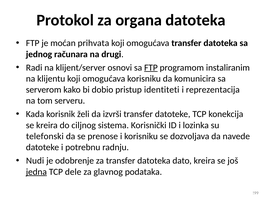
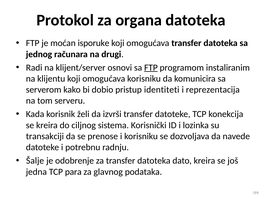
prihvata: prihvata -> isporuke
telefonski: telefonski -> transakciji
Nudi: Nudi -> Šalje
jedna underline: present -> none
dele: dele -> para
